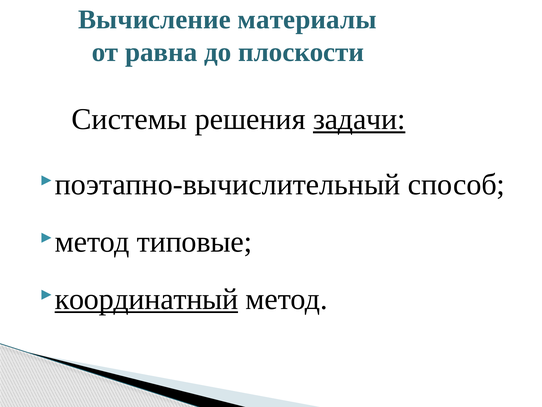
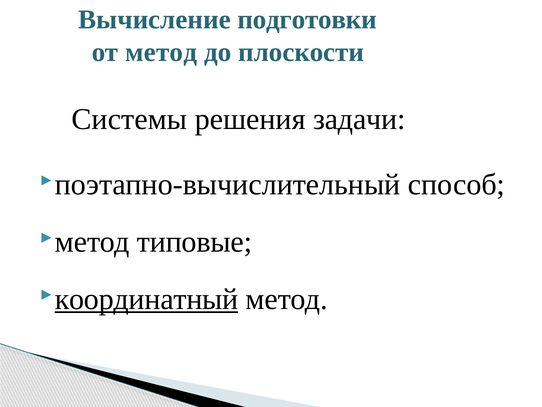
материалы: материалы -> подготовки
от равна: равна -> метод
задачи underline: present -> none
